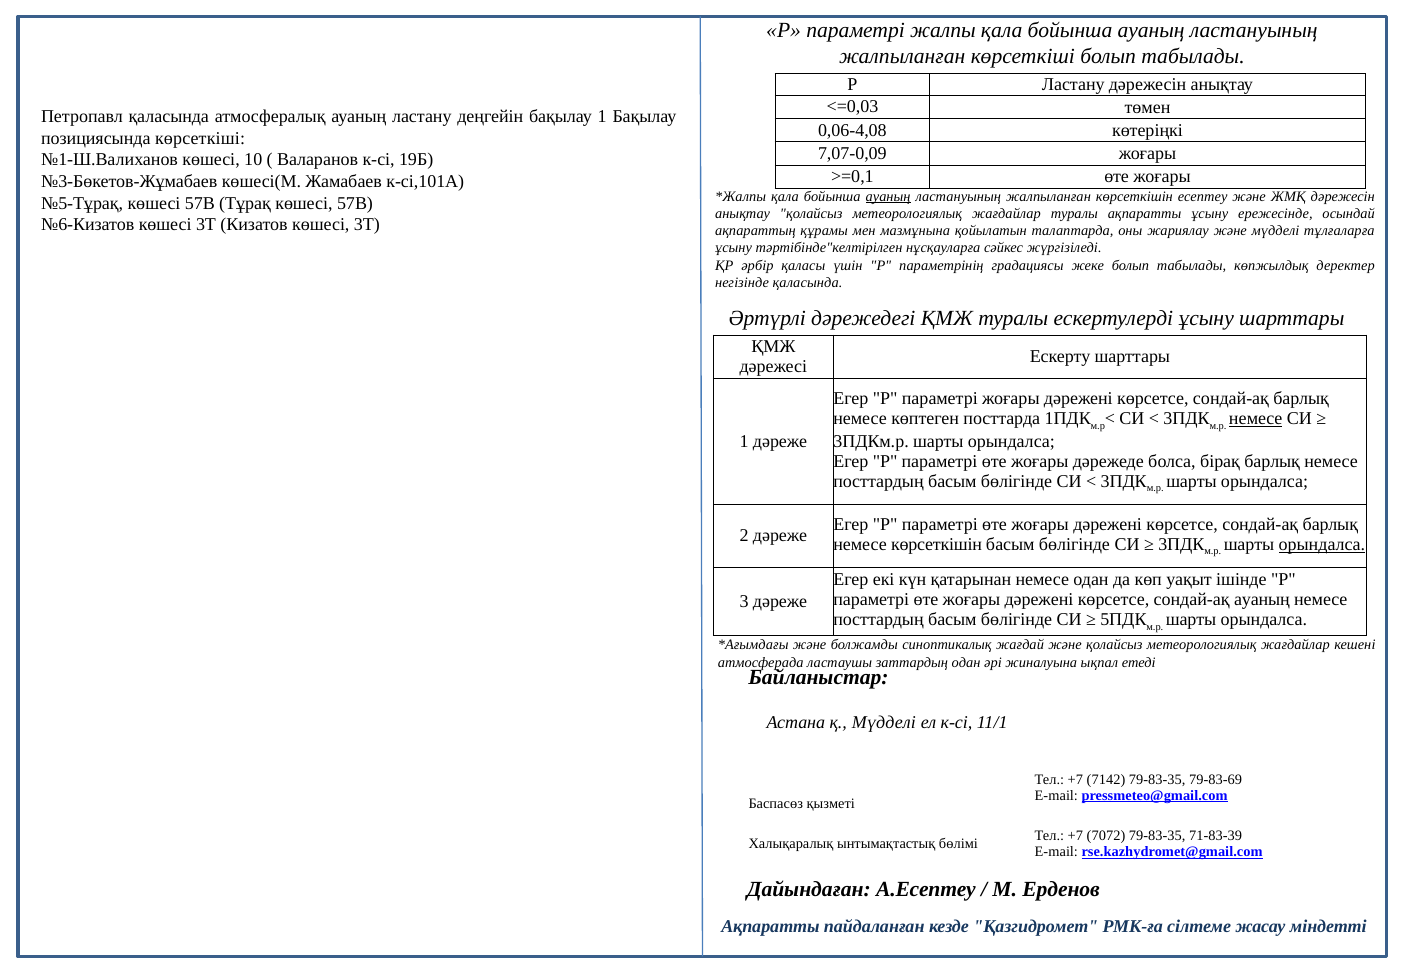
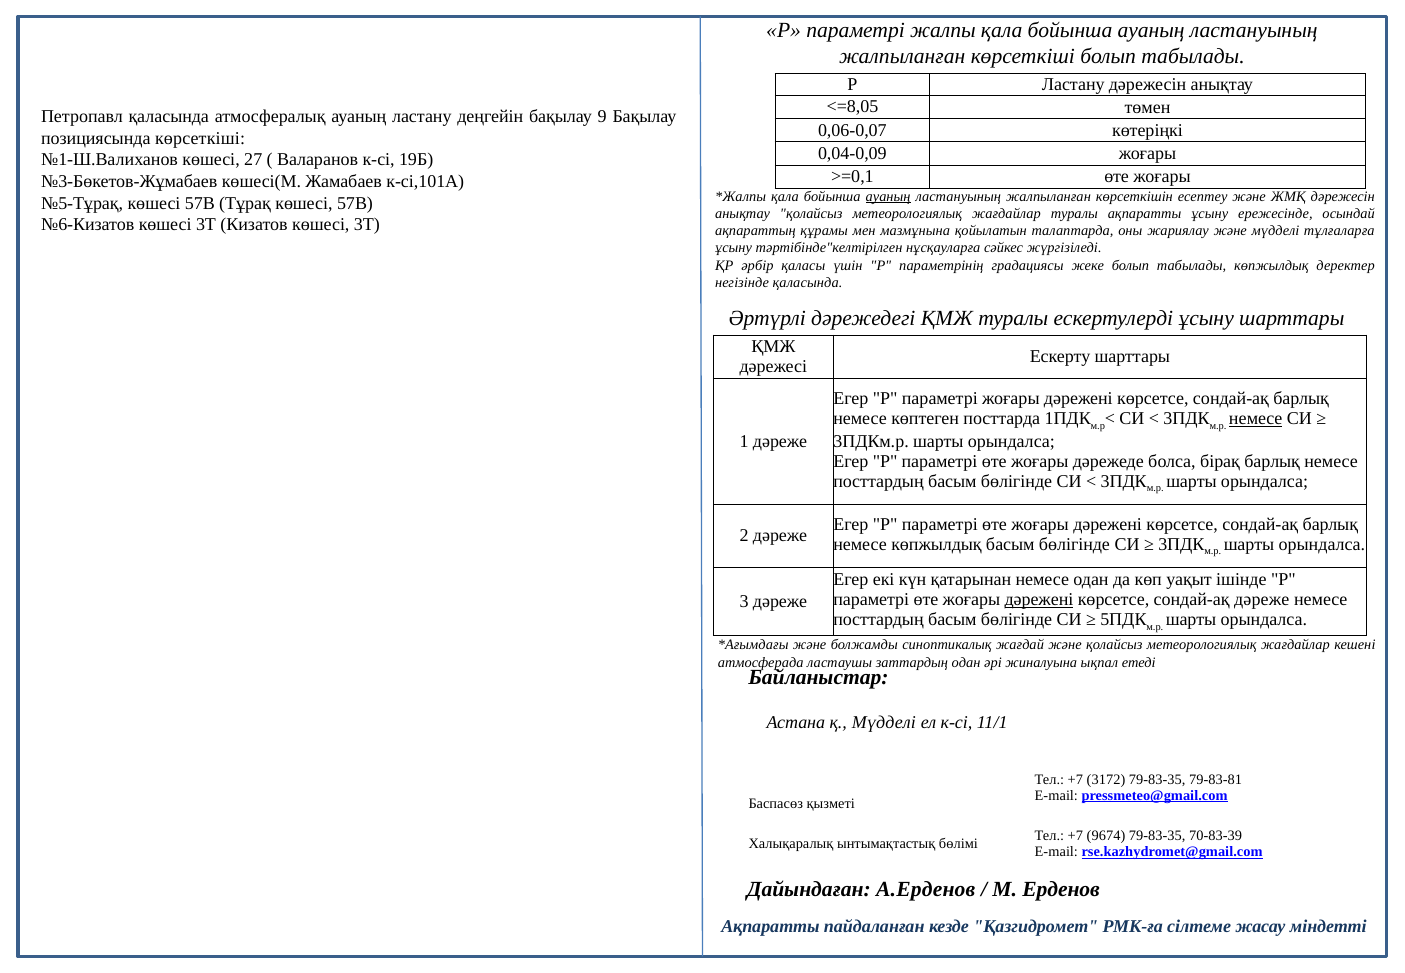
<=0,03: <=0,03 -> <=8,05
бақылау 1: 1 -> 9
0,06-4,08: 0,06-4,08 -> 0,06-0,07
7,07-0,09: 7,07-0,09 -> 0,04-0,09
10: 10 -> 27
немесе көрсеткішін: көрсеткішін -> көпжылдық
орындалса at (1322, 544) underline: present -> none
дәрежені at (1039, 600) underline: none -> present
сондай-ақ ауаның: ауаның -> дәреже
7142: 7142 -> 3172
79-83-69: 79-83-69 -> 79-83-81
7072: 7072 -> 9674
71-83-39: 71-83-39 -> 70-83-39
А.Есептеу: А.Есептеу -> А.Ерденов
